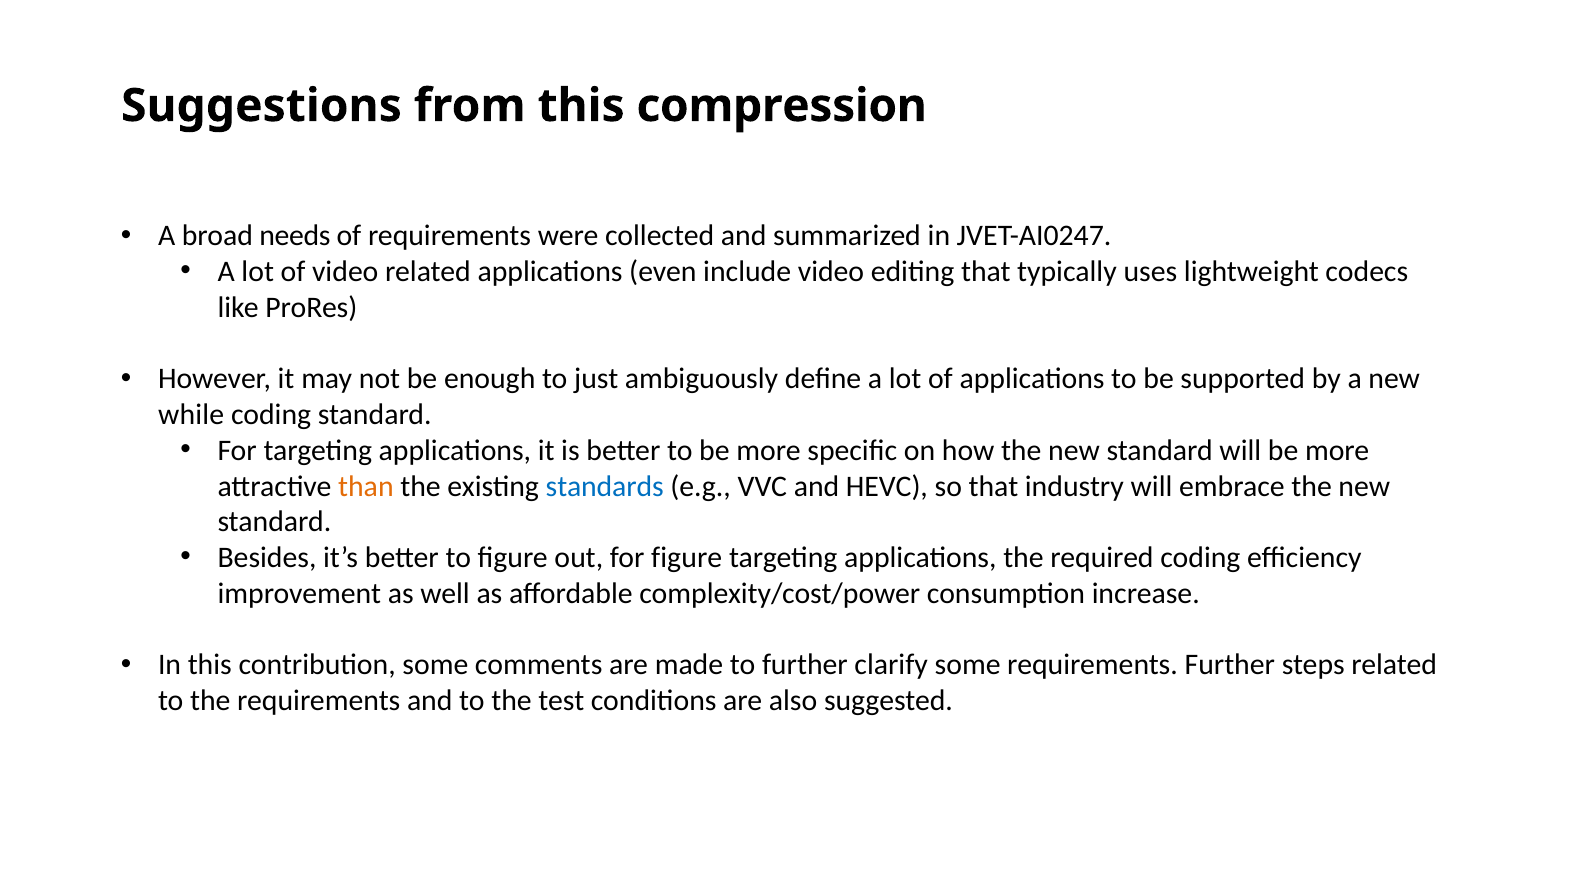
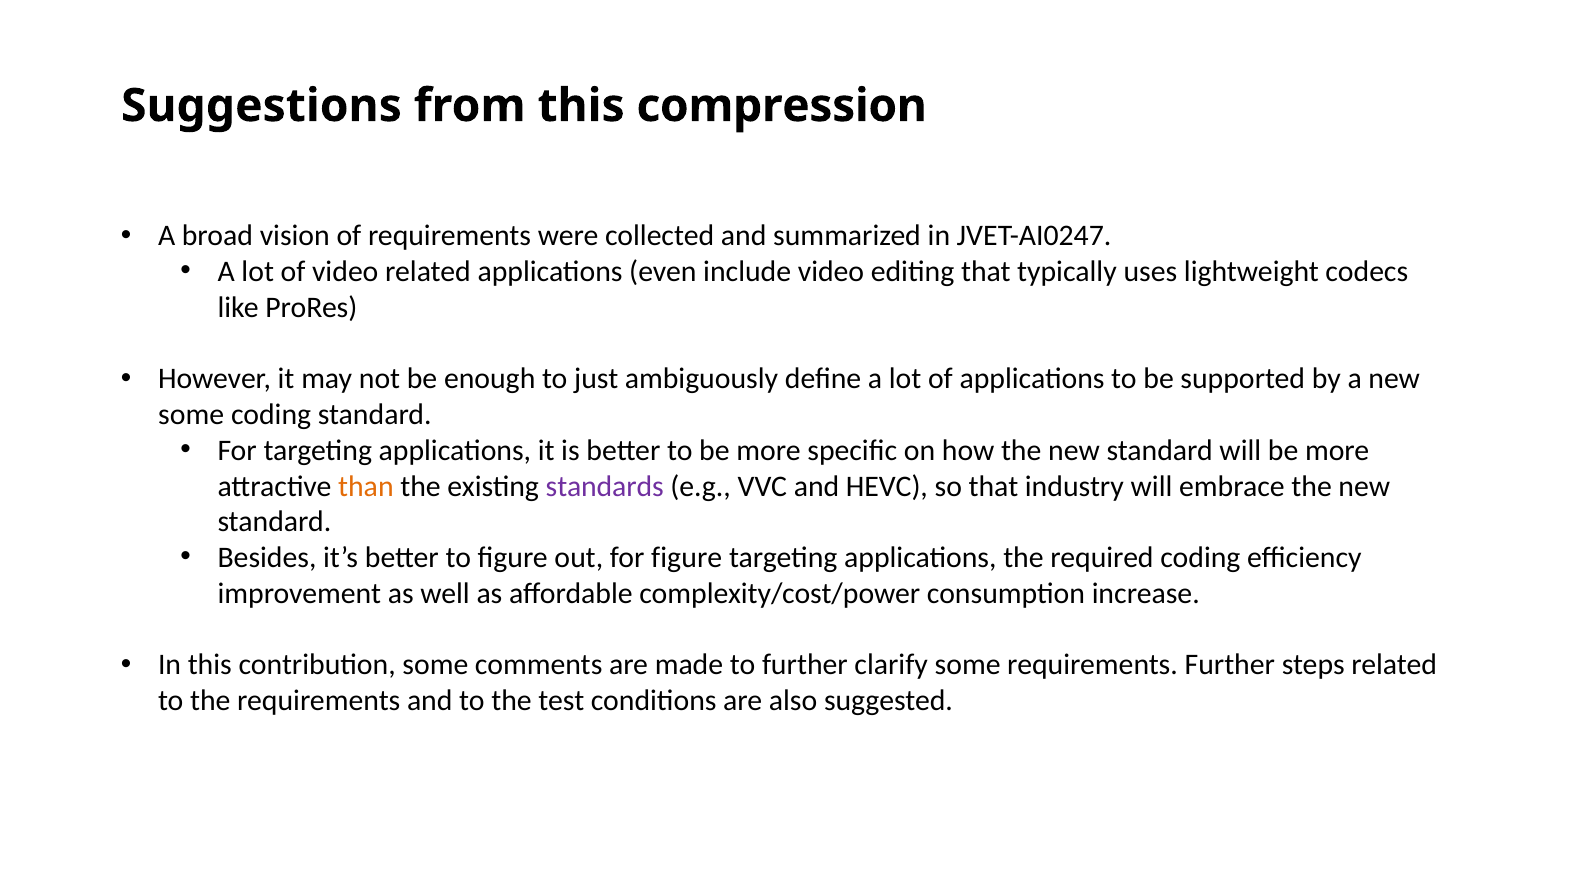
needs: needs -> vision
while at (191, 414): while -> some
standards colour: blue -> purple
